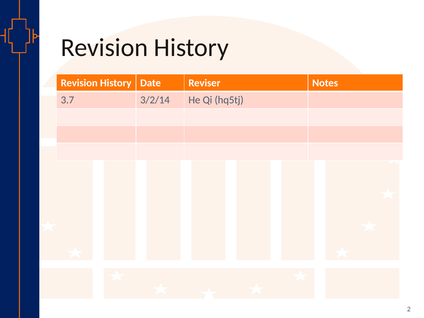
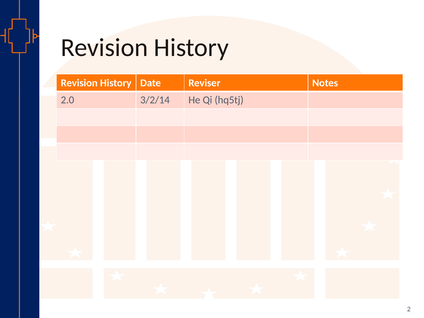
3.7: 3.7 -> 2.0
